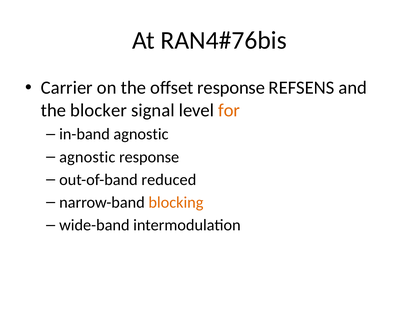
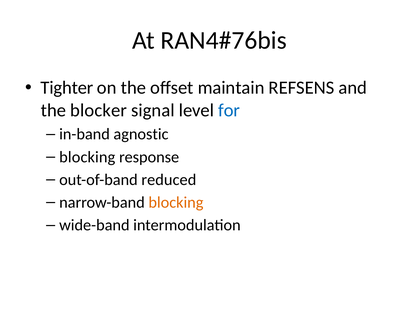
Carrier: Carrier -> Tighter
offset response: response -> maintain
for colour: orange -> blue
agnostic at (87, 157): agnostic -> blocking
